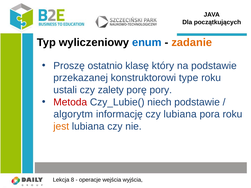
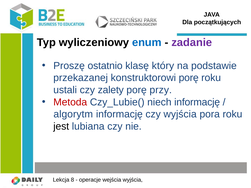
zadanie colour: orange -> purple
konstruktorowi type: type -> porę
pory: pory -> przy
niech podstawie: podstawie -> informację
czy lubiana: lubiana -> wyjścia
jest colour: orange -> black
